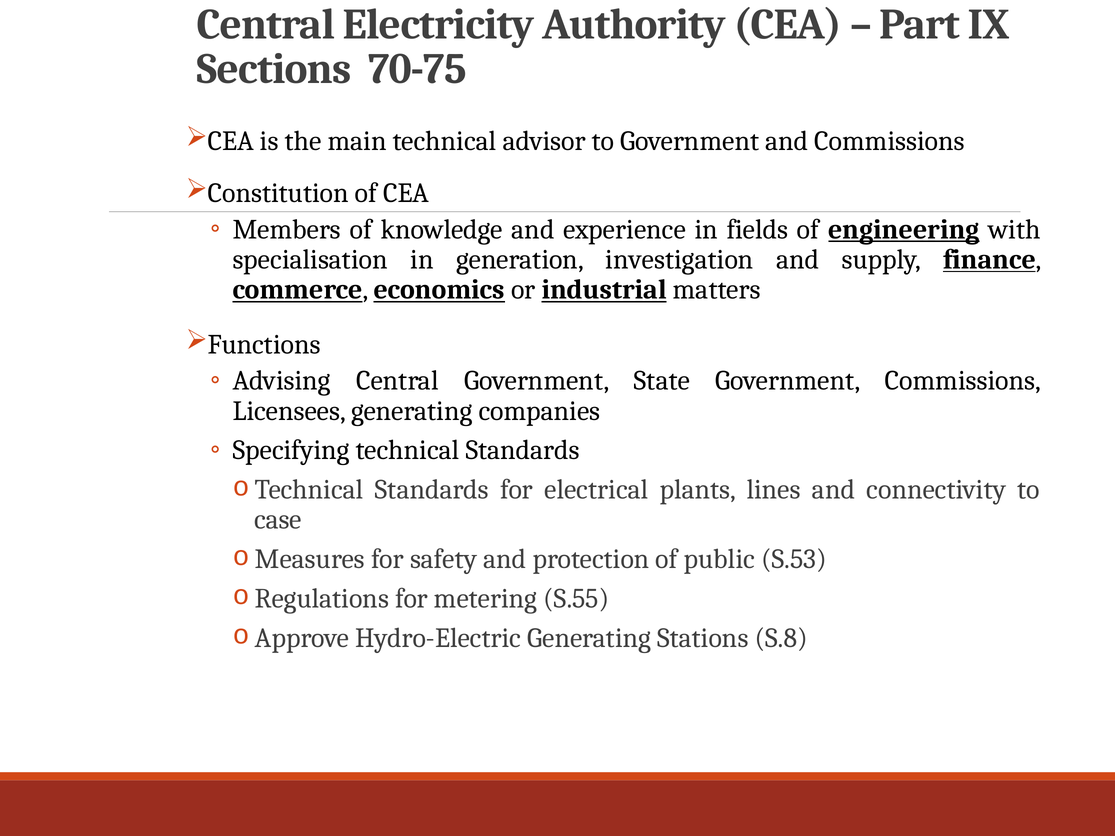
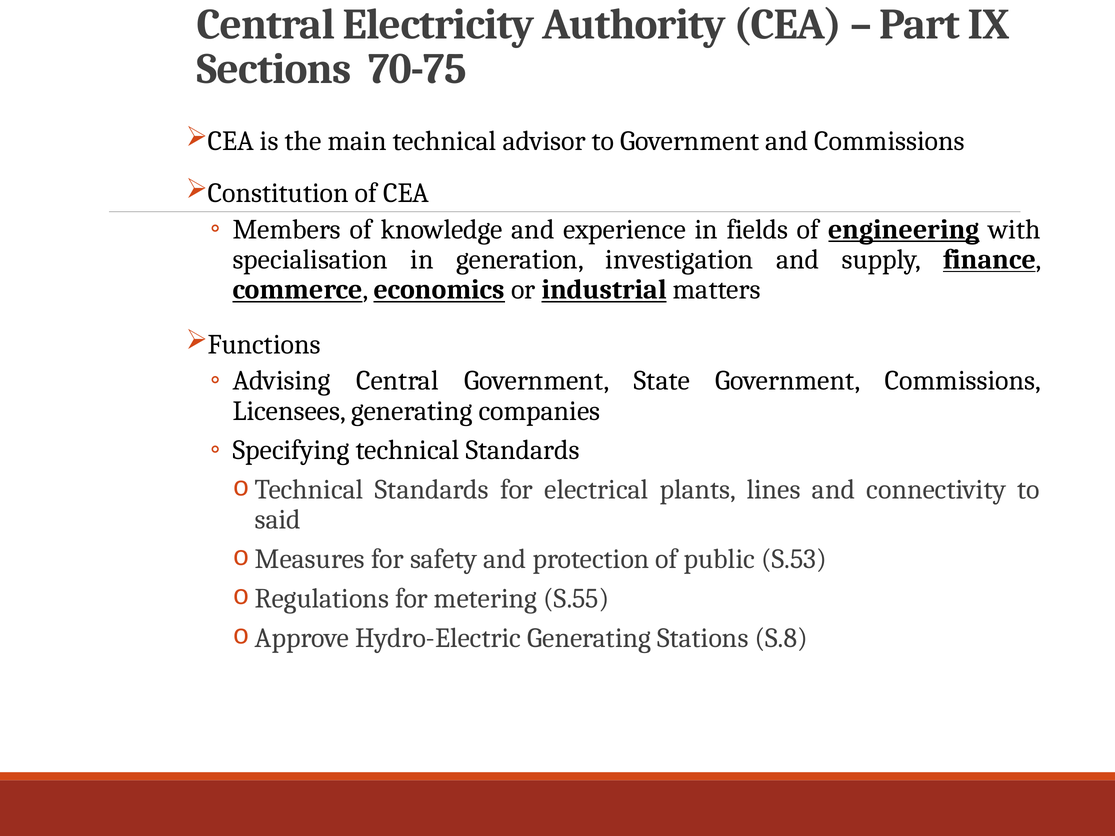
case: case -> said
